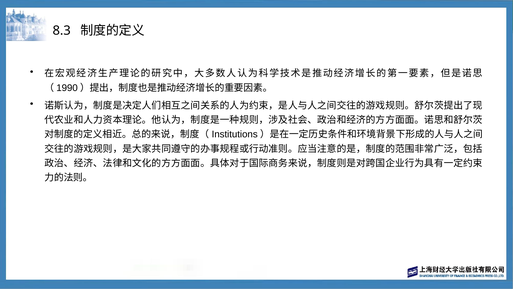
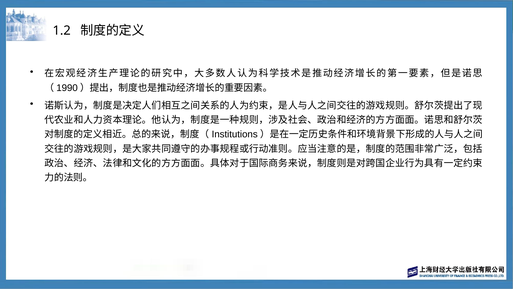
8.3: 8.3 -> 1.2
